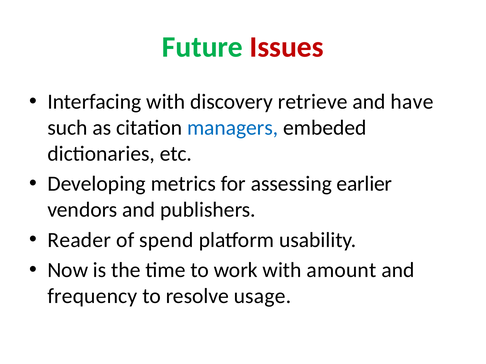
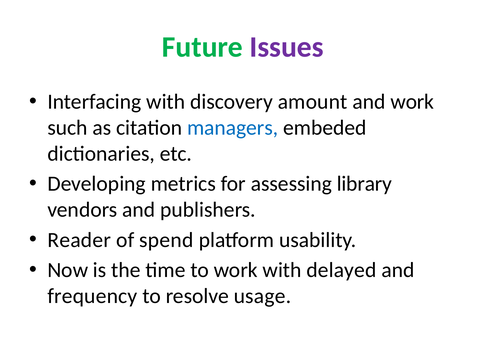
Issues colour: red -> purple
retrieve: retrieve -> amount
and have: have -> work
earlier: earlier -> library
amount: amount -> delayed
